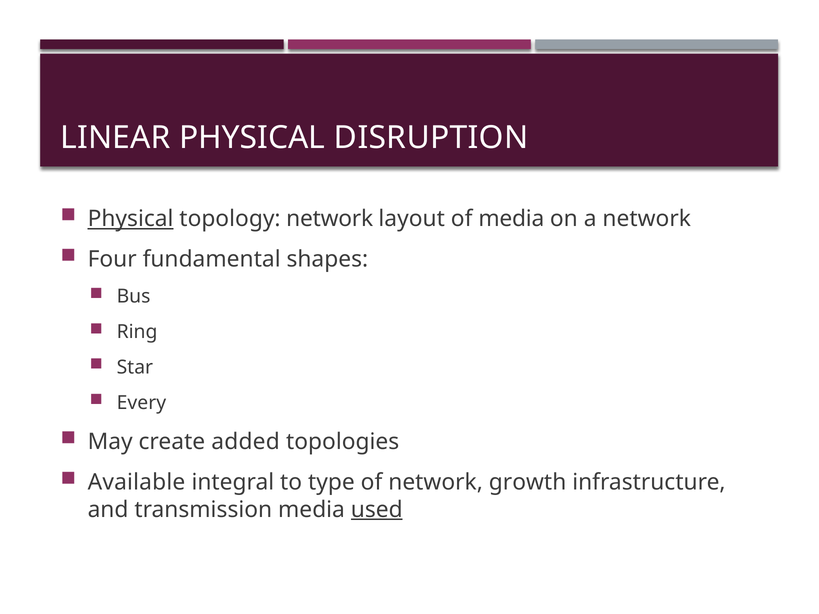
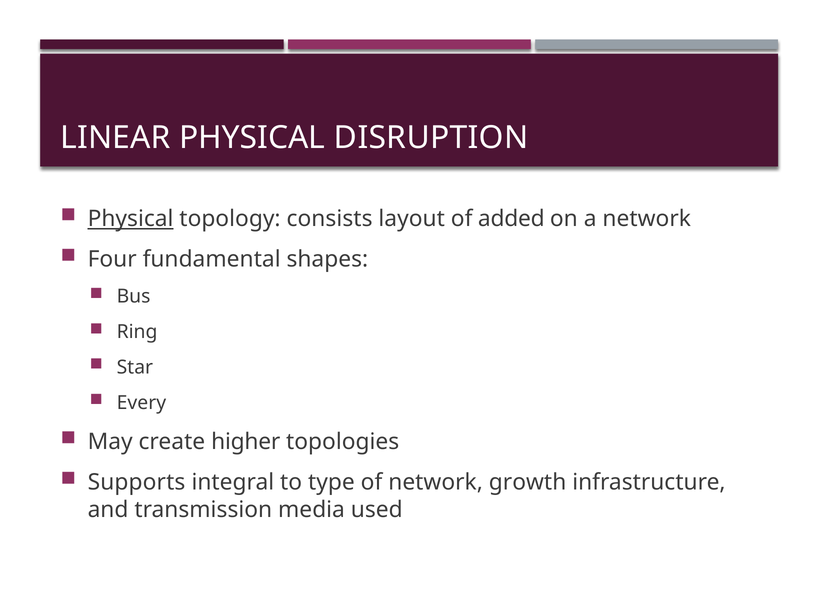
topology network: network -> consists
of media: media -> added
added: added -> higher
Available: Available -> Supports
used underline: present -> none
